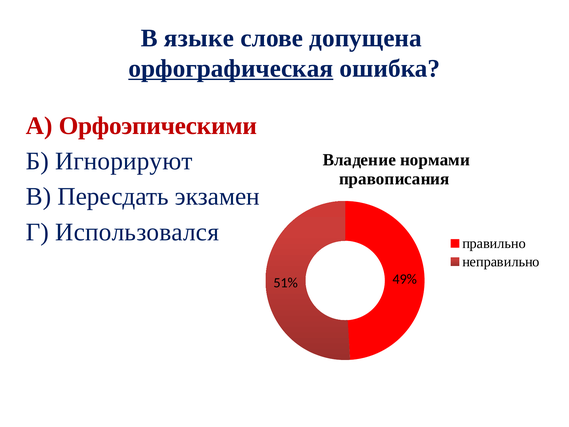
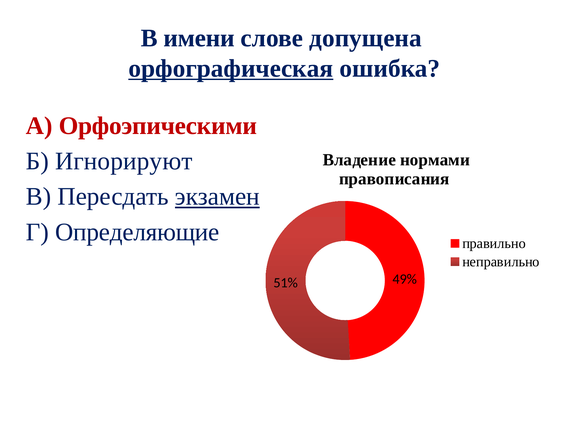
языке: языке -> имени
экзамен underline: none -> present
Использовался: Использовался -> Определяющие
